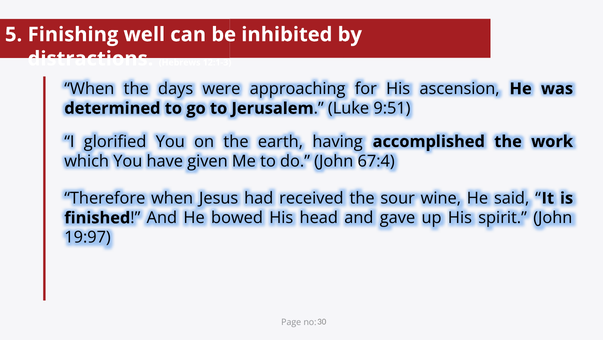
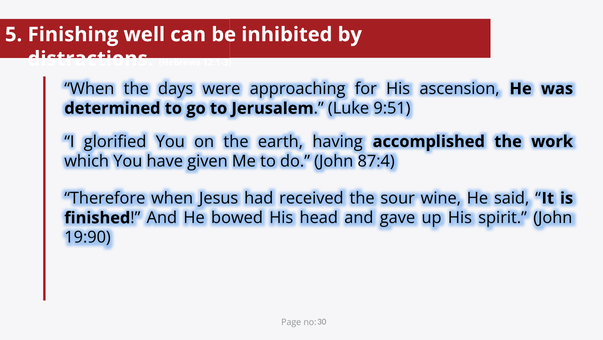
67:4: 67:4 -> 87:4
19:97: 19:97 -> 19:90
